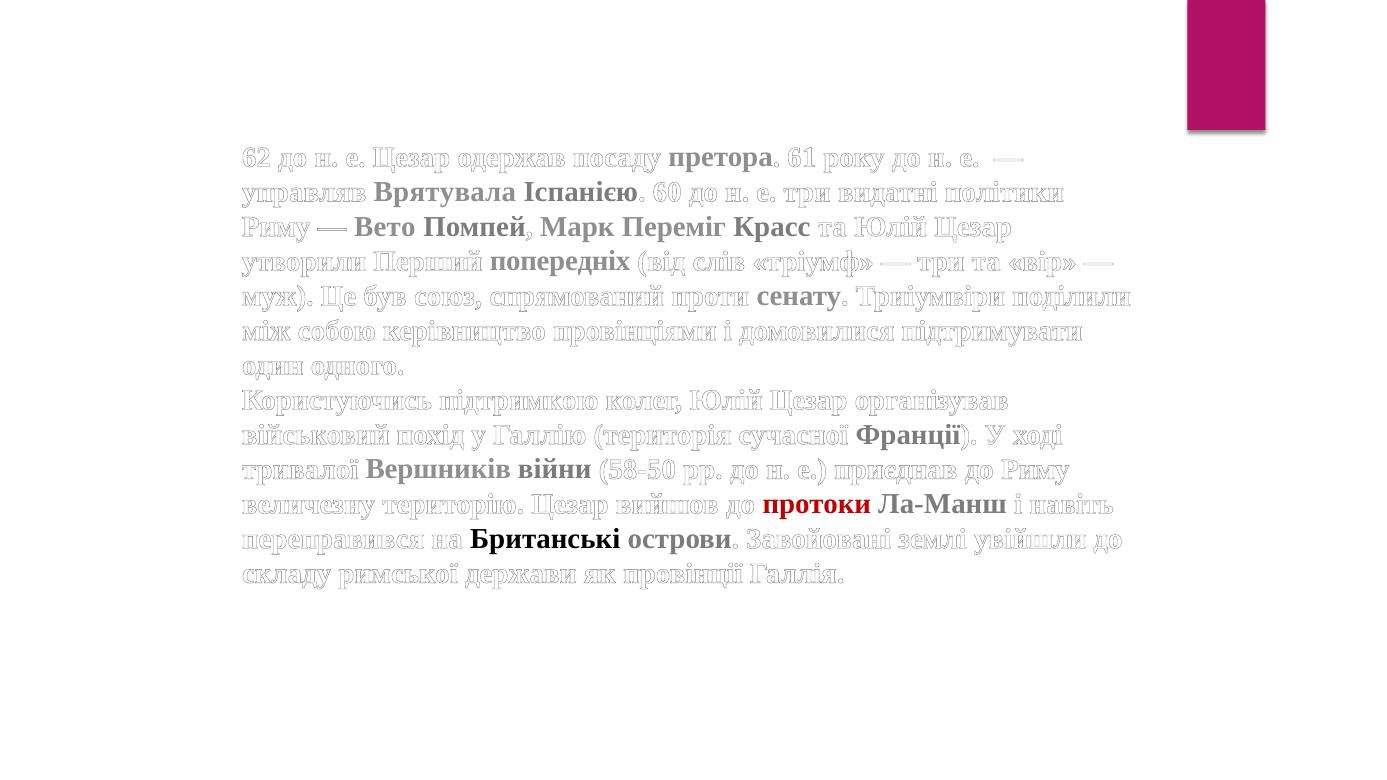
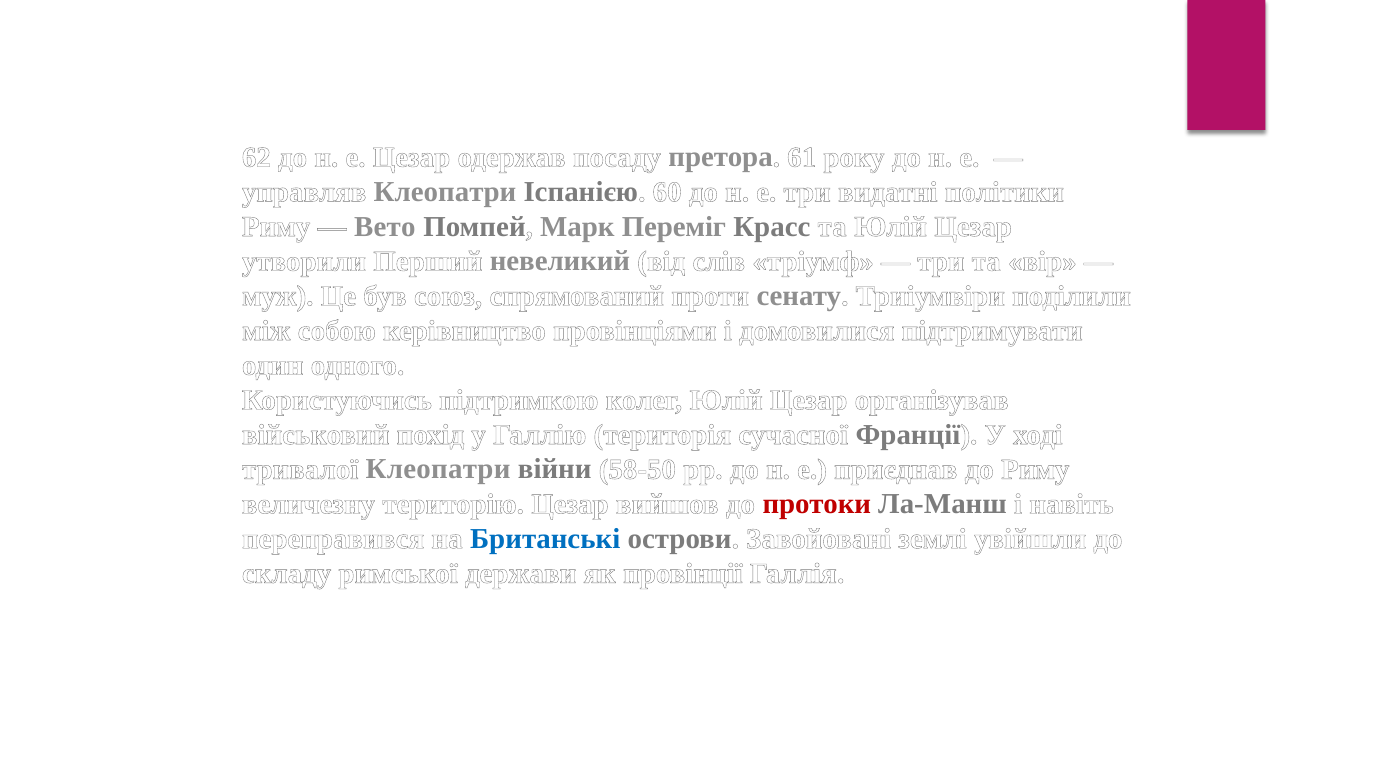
управляв Врятувала: Врятувала -> Клеопатри
попередніх: попередніх -> невеликий
тривалої Вершників: Вершників -> Клеопатри
Британські colour: black -> blue
